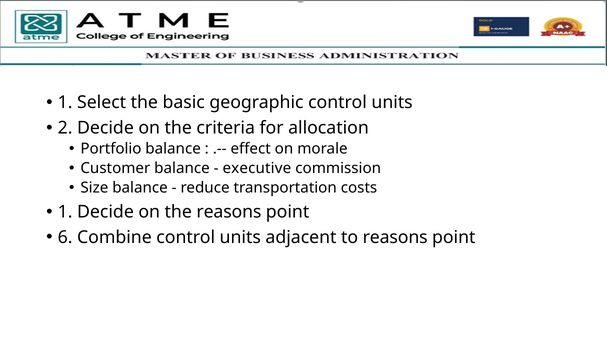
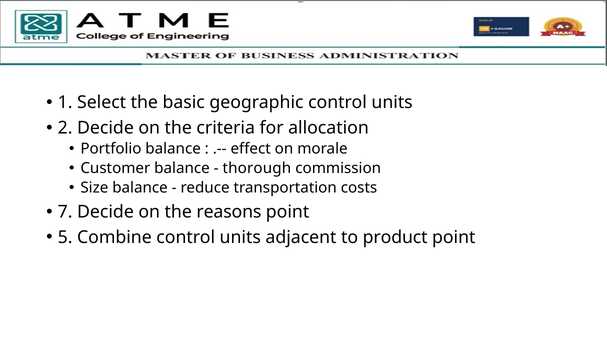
executive: executive -> thorough
1 at (65, 212): 1 -> 7
6: 6 -> 5
to reasons: reasons -> product
